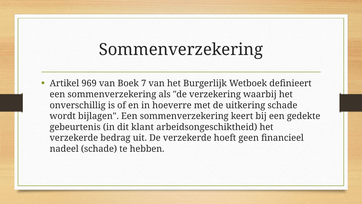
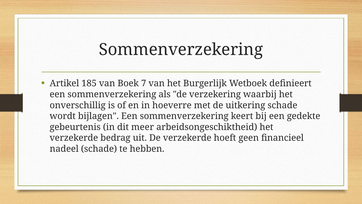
969: 969 -> 185
klant: klant -> meer
